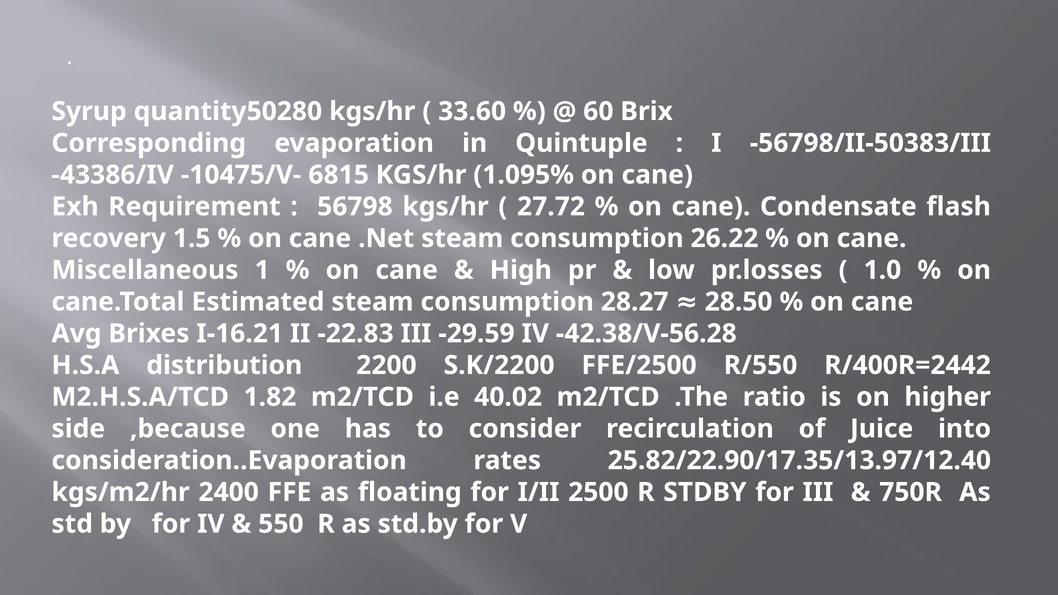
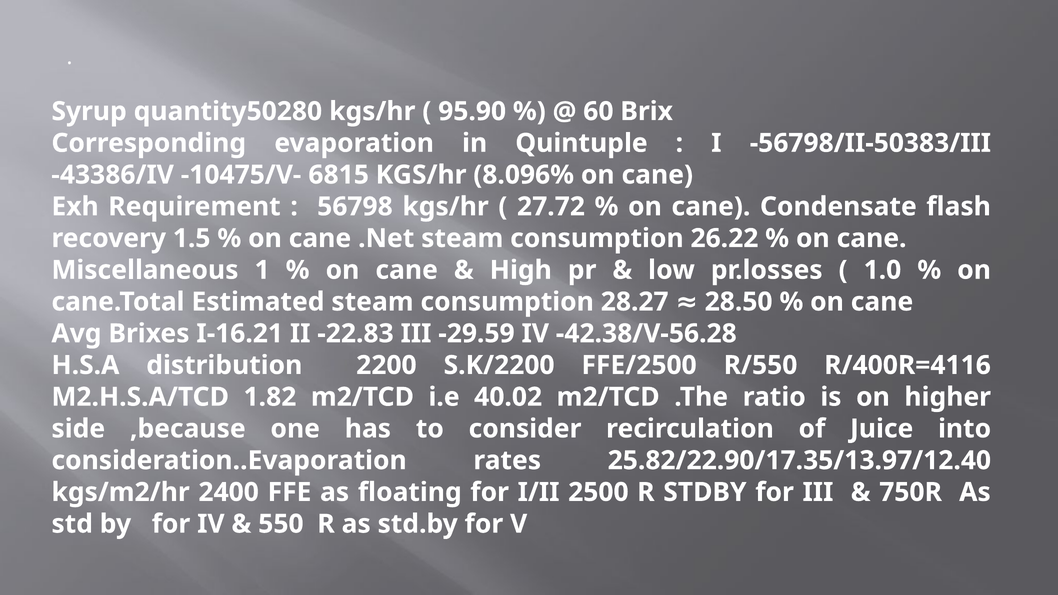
33.60: 33.60 -> 95.90
1.095%: 1.095% -> 8.096%
R/400R=2442: R/400R=2442 -> R/400R=4116
